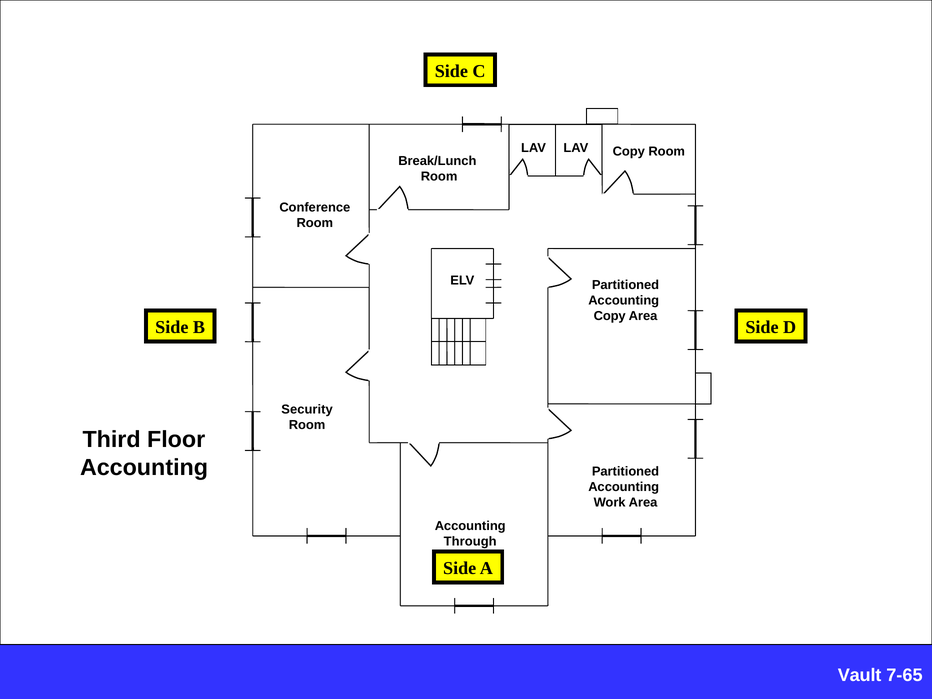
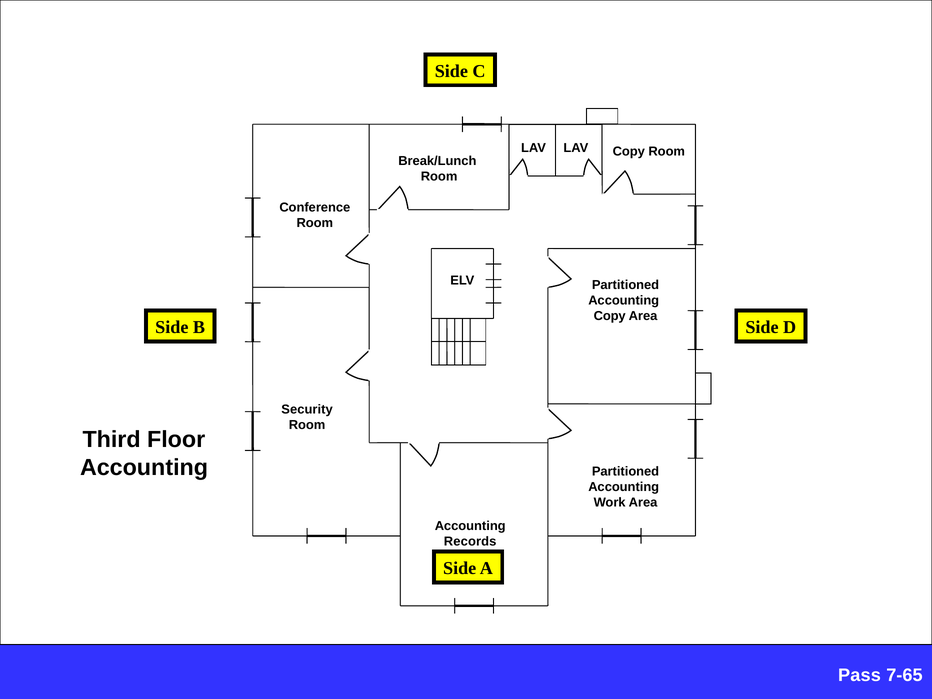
Through: Through -> Records
Vault: Vault -> Pass
